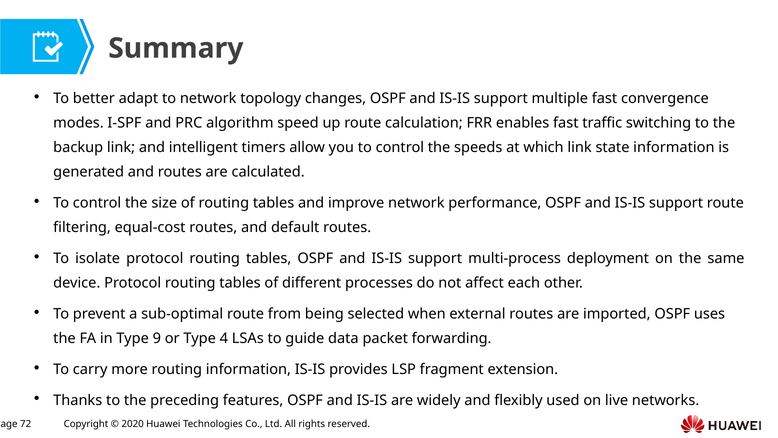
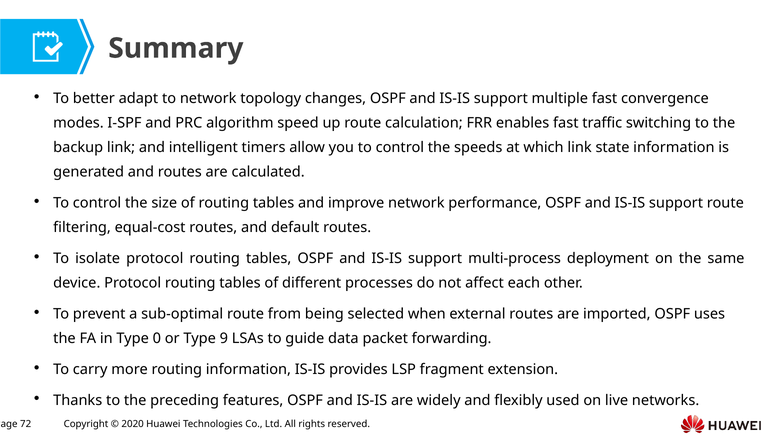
9: 9 -> 0
4: 4 -> 9
